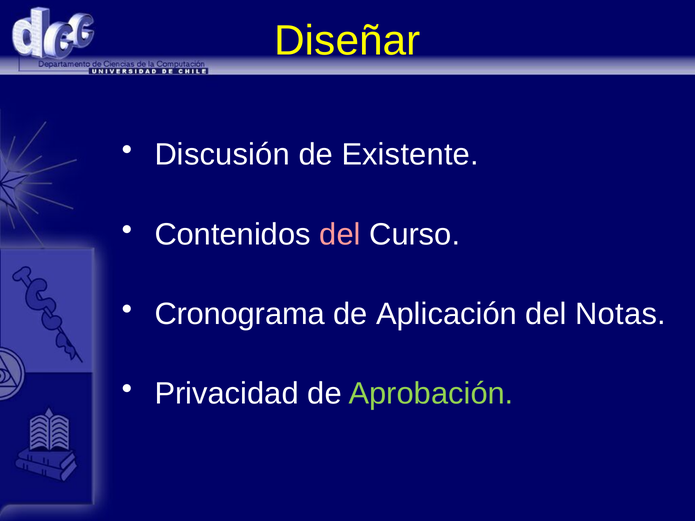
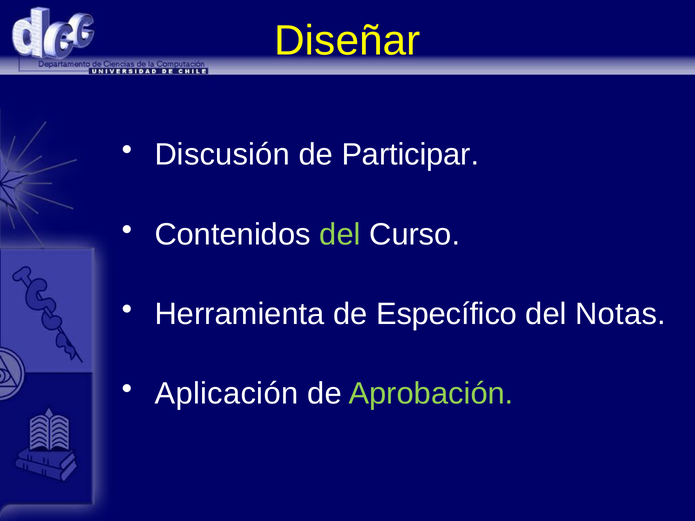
Existente: Existente -> Participar
del at (340, 234) colour: pink -> light green
Cronograma: Cronograma -> Herramienta
Aplicación: Aplicación -> Específico
Privacidad: Privacidad -> Aplicación
